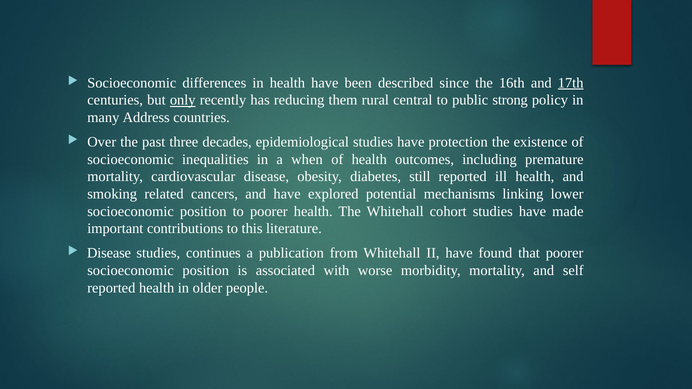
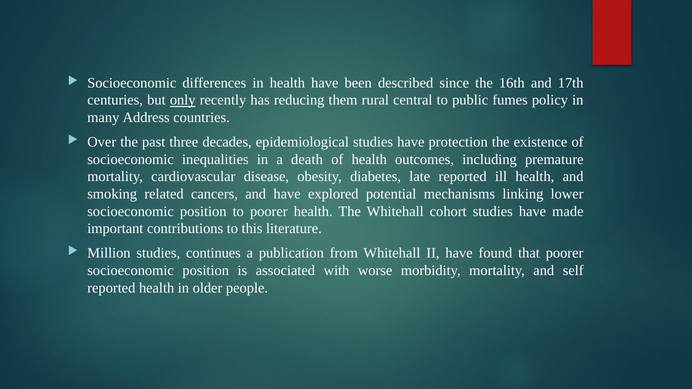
17th underline: present -> none
strong: strong -> fumes
when: when -> death
still: still -> late
Disease at (109, 253): Disease -> Million
